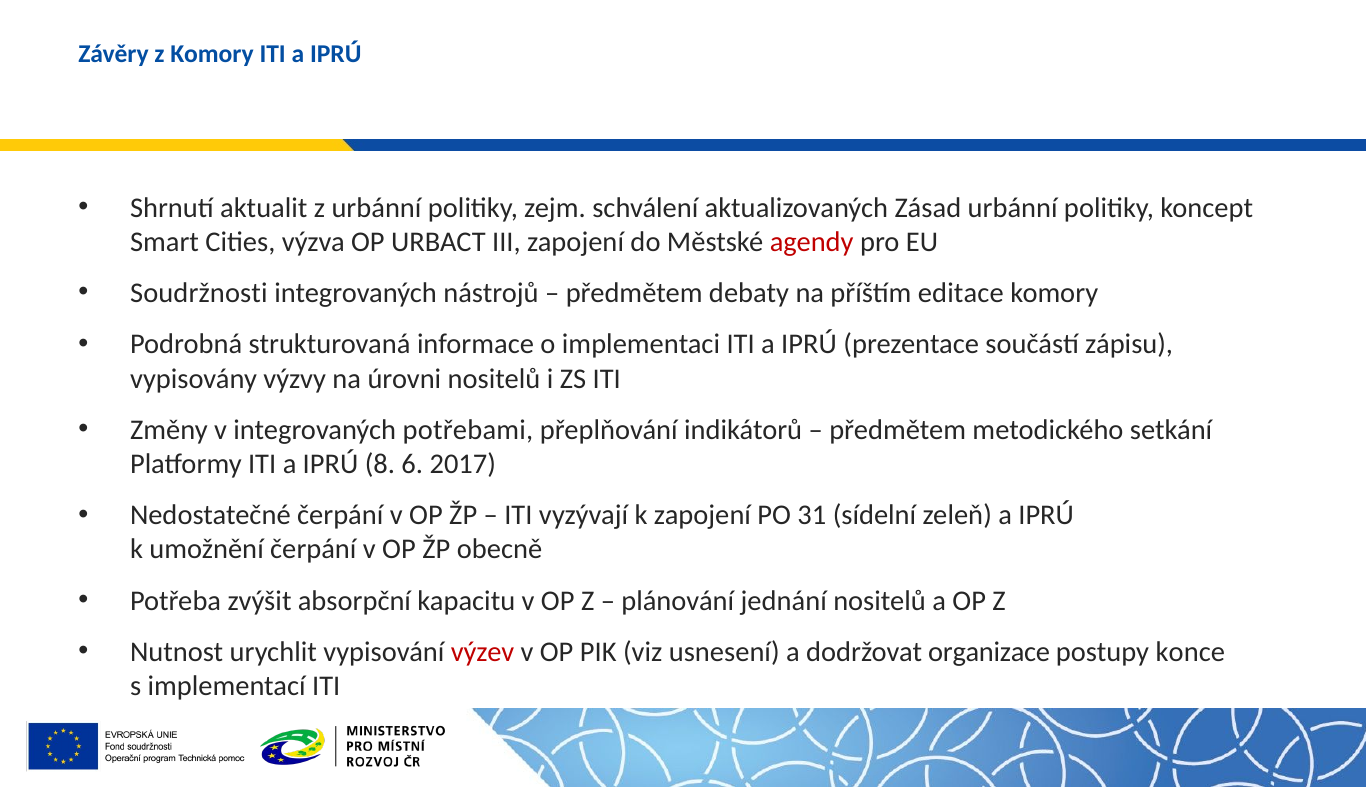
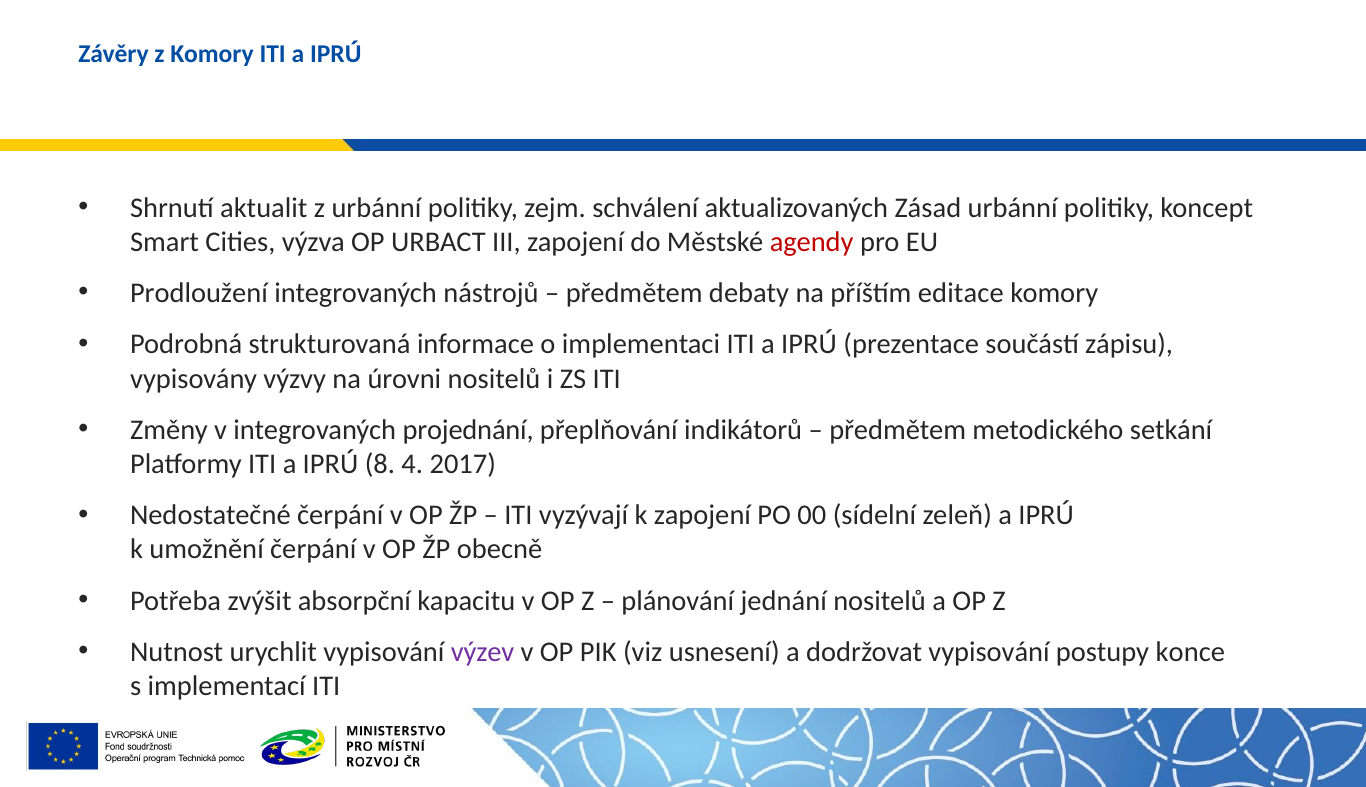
Soudržnosti: Soudržnosti -> Prodloužení
potřebami: potřebami -> projednání
6: 6 -> 4
31: 31 -> 00
výzev colour: red -> purple
dodržovat organizace: organizace -> vypisování
